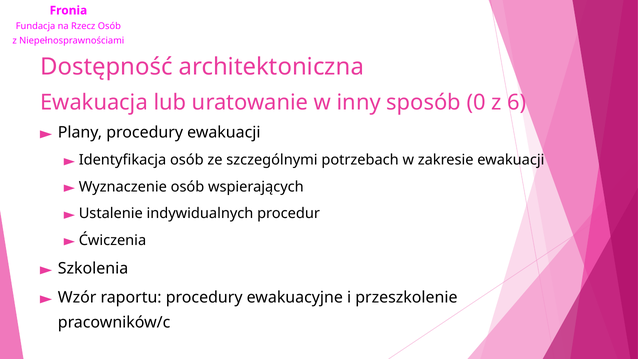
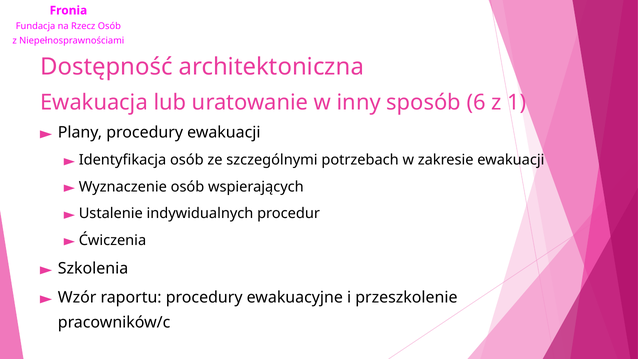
0: 0 -> 6
6: 6 -> 1
